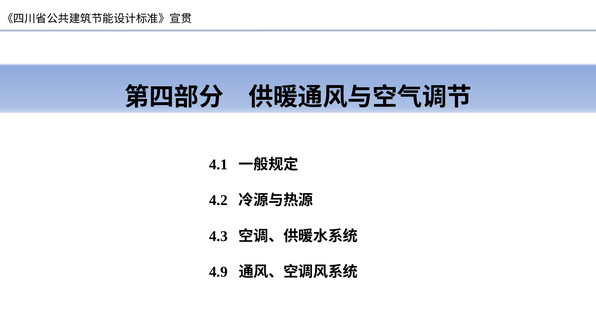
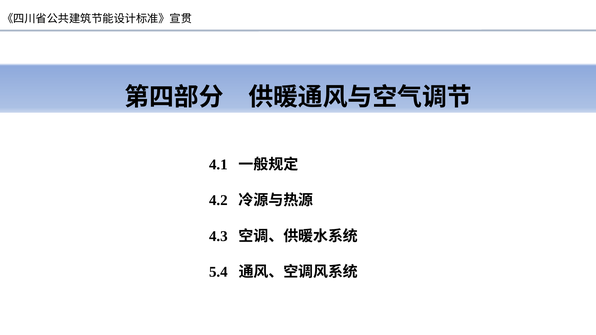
4.9: 4.9 -> 5.4
